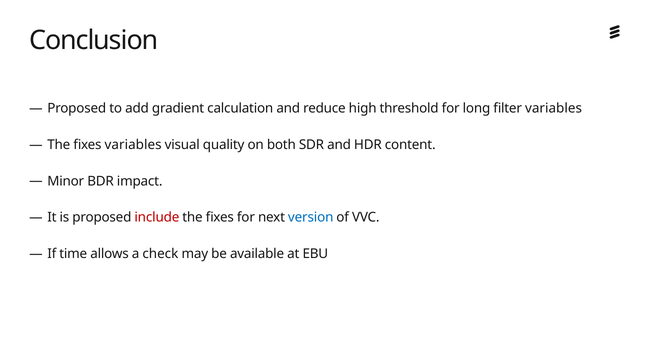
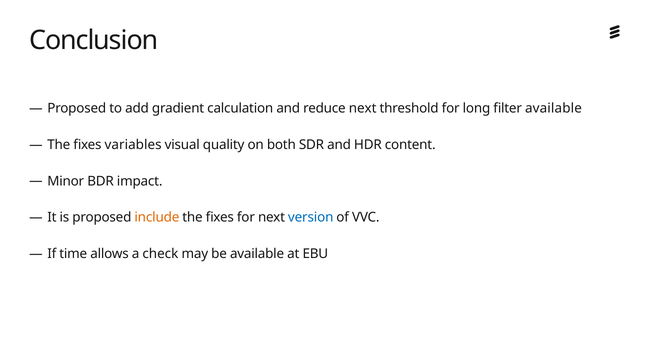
reduce high: high -> next
filter variables: variables -> available
include colour: red -> orange
